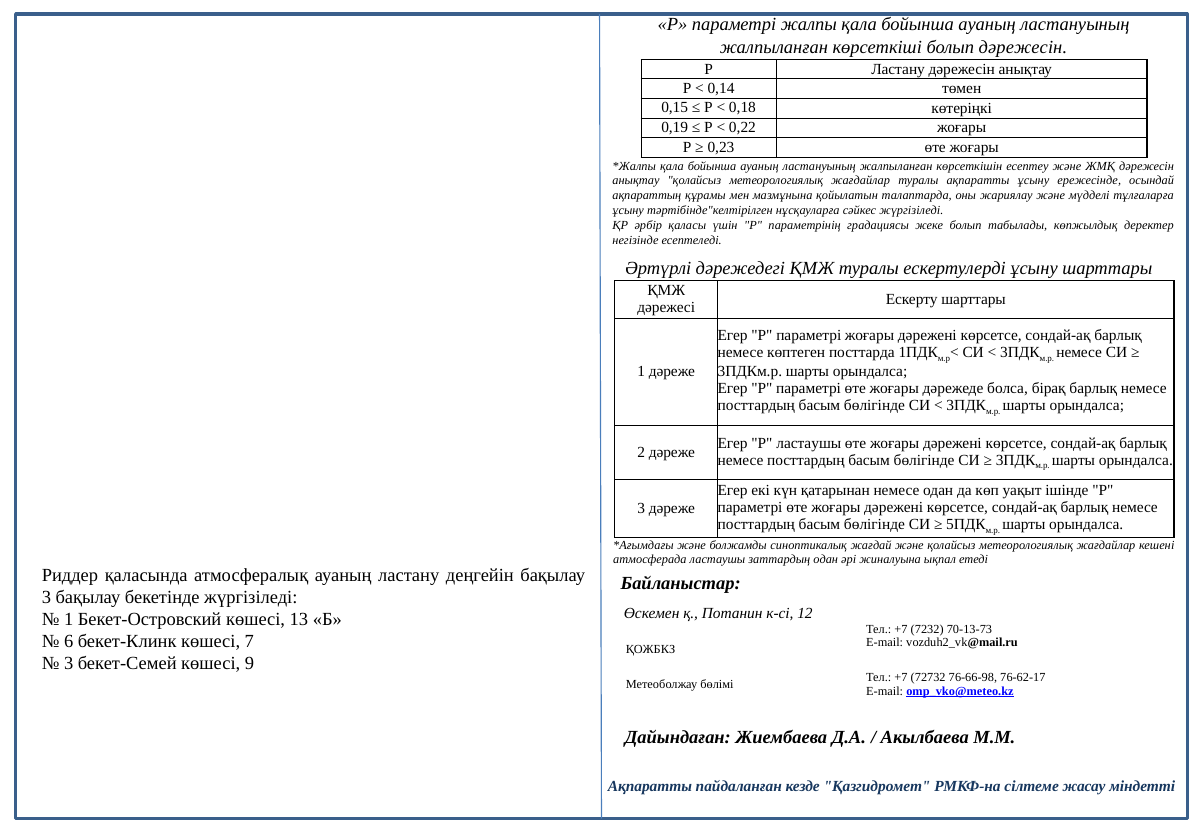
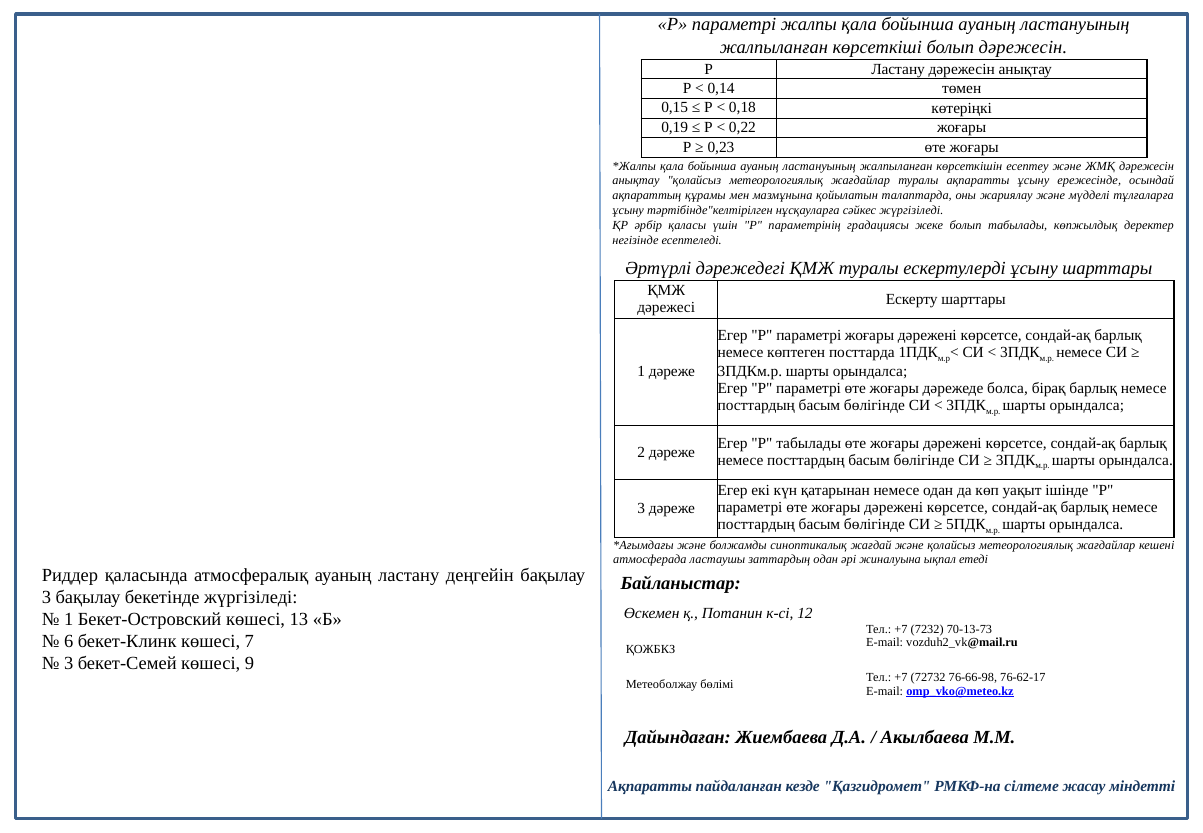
Р ластаушы: ластаушы -> табылады
